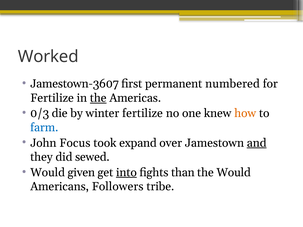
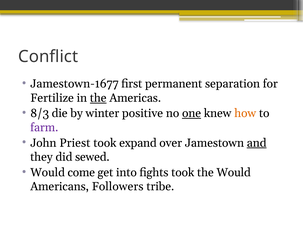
Worked: Worked -> Conflict
Jamestown-3607: Jamestown-3607 -> Jamestown-1677
numbered: numbered -> separation
0/3: 0/3 -> 8/3
winter fertilize: fertilize -> positive
one underline: none -> present
farm colour: blue -> purple
Focus: Focus -> Priest
given: given -> come
into underline: present -> none
fights than: than -> took
